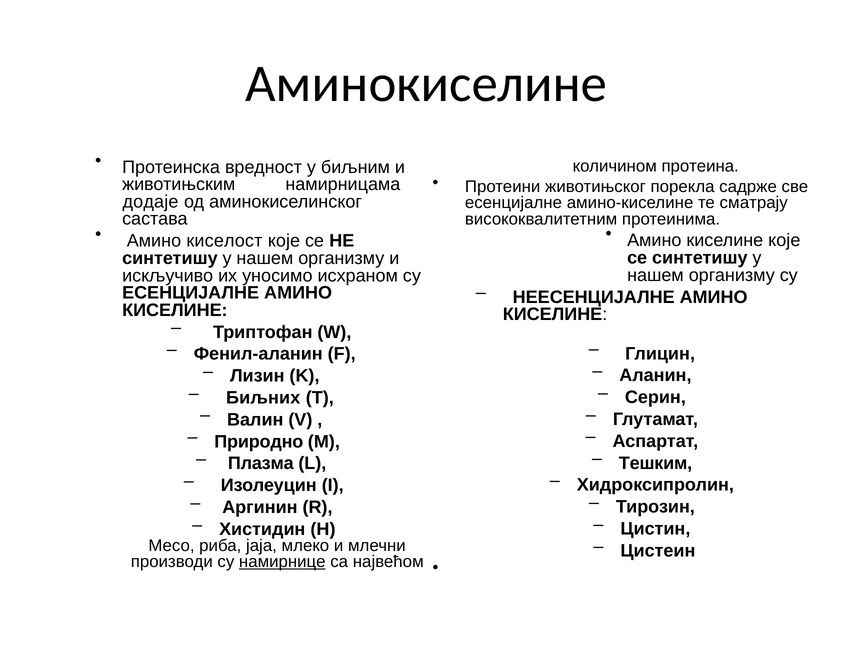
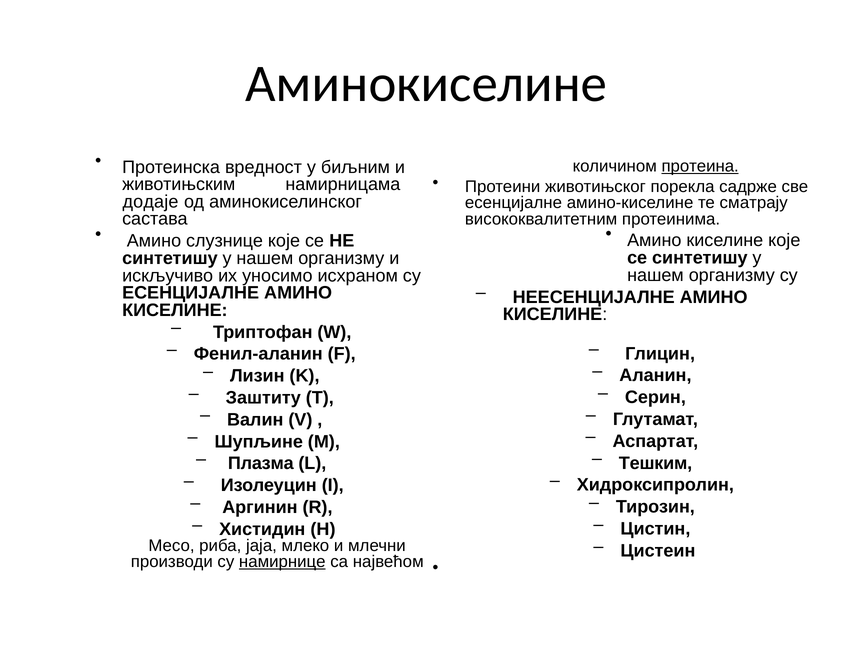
протеина underline: none -> present
киселост: киселост -> слузнице
Биљних: Биљних -> Заштиту
Природно: Природно -> Шупљине
